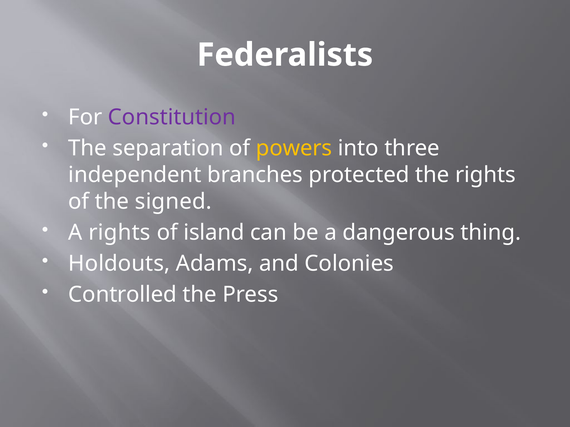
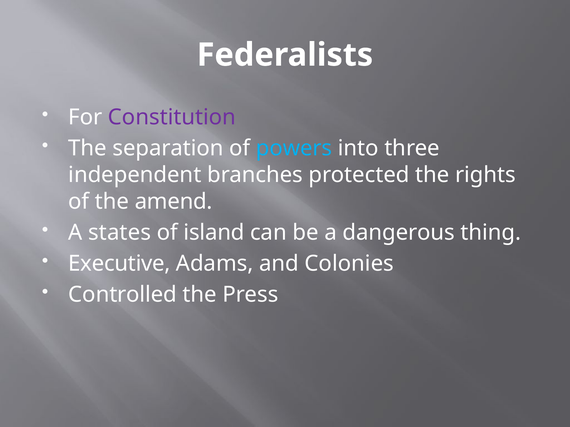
powers colour: yellow -> light blue
signed: signed -> amend
A rights: rights -> states
Holdouts: Holdouts -> Executive
